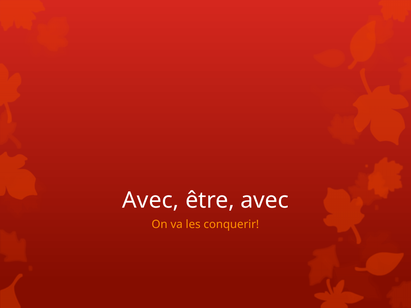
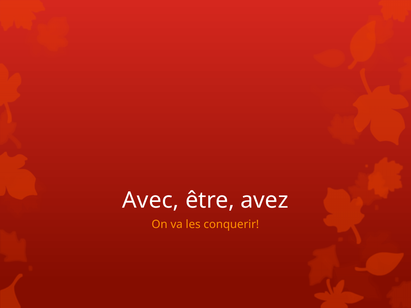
être avec: avec -> avez
